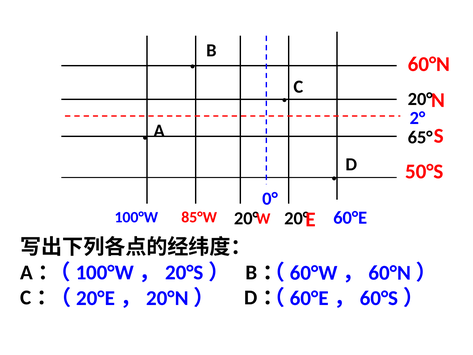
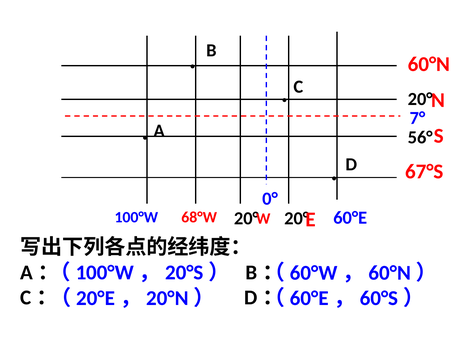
2°: 2° -> 7°
65°: 65° -> 56°
50°S: 50°S -> 67°S
85°W: 85°W -> 68°W
